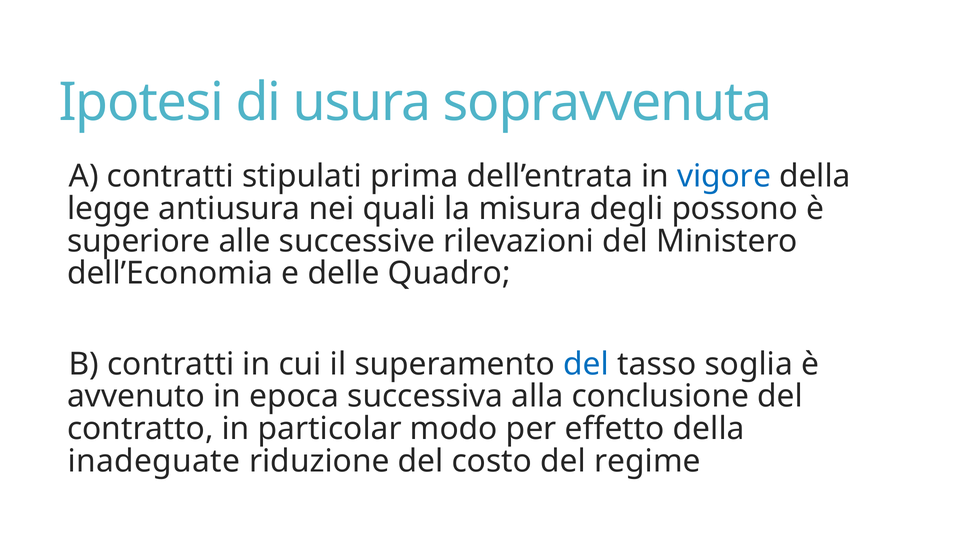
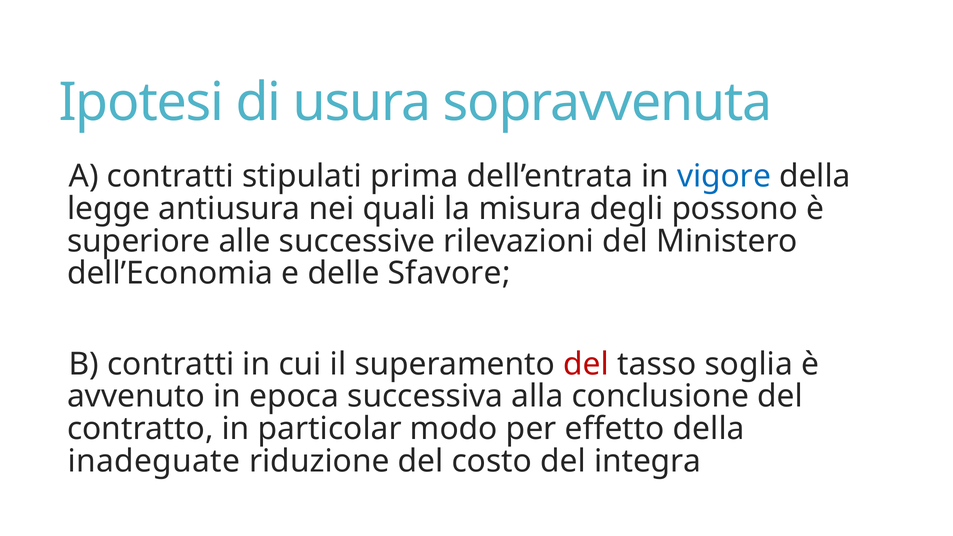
Quadro: Quadro -> Sfavore
del at (586, 364) colour: blue -> red
regime: regime -> integra
